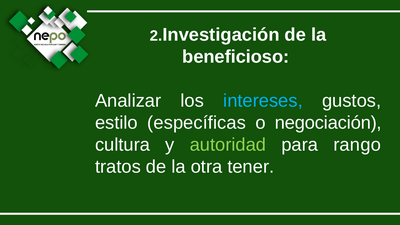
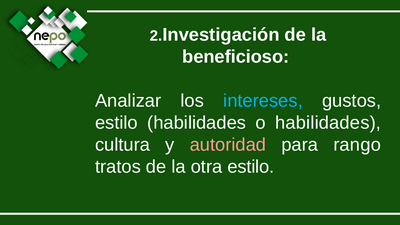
estilo específicas: específicas -> habilidades
o negociación: negociación -> habilidades
autoridad colour: light green -> pink
otra tener: tener -> estilo
